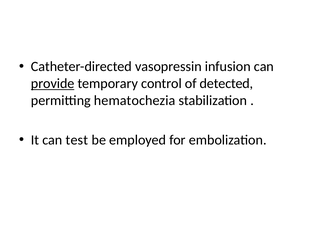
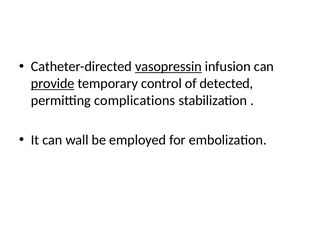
vasopressin underline: none -> present
hematochezia: hematochezia -> complications
test: test -> wall
